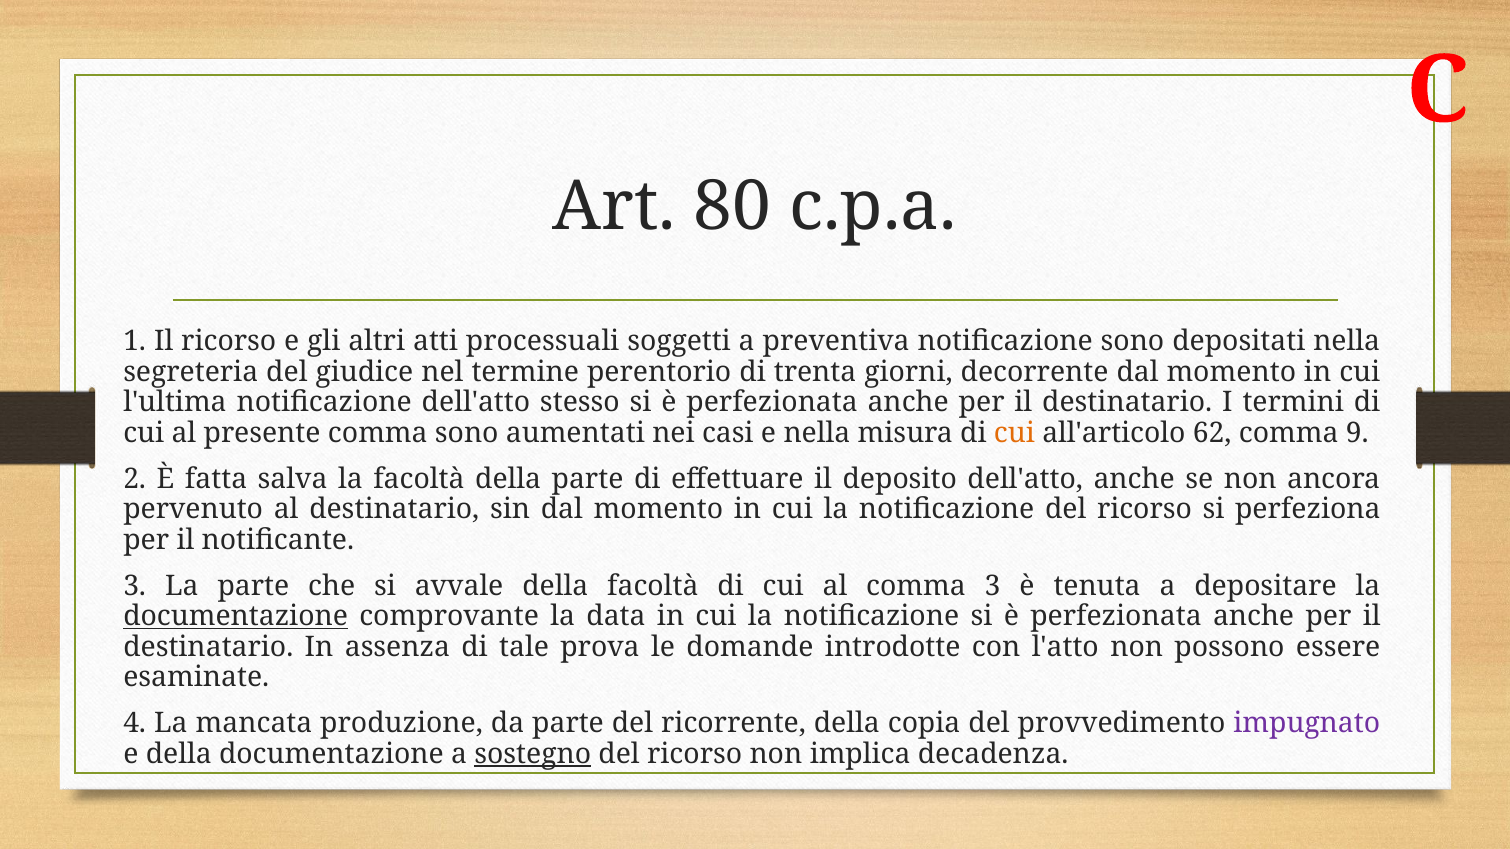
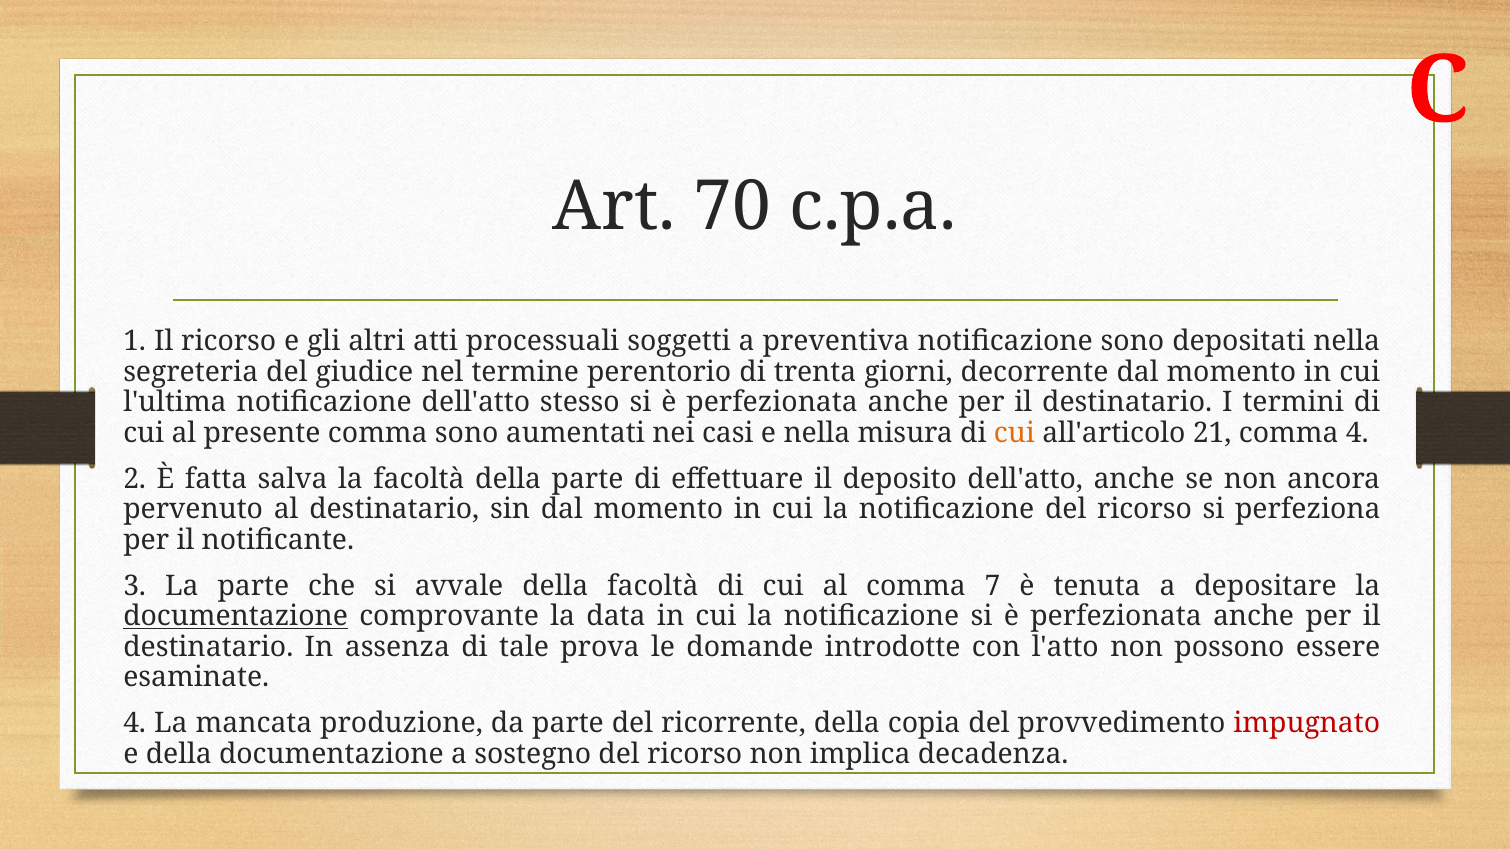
80: 80 -> 70
62: 62 -> 21
comma 9: 9 -> 4
comma 3: 3 -> 7
impugnato colour: purple -> red
sostegno underline: present -> none
